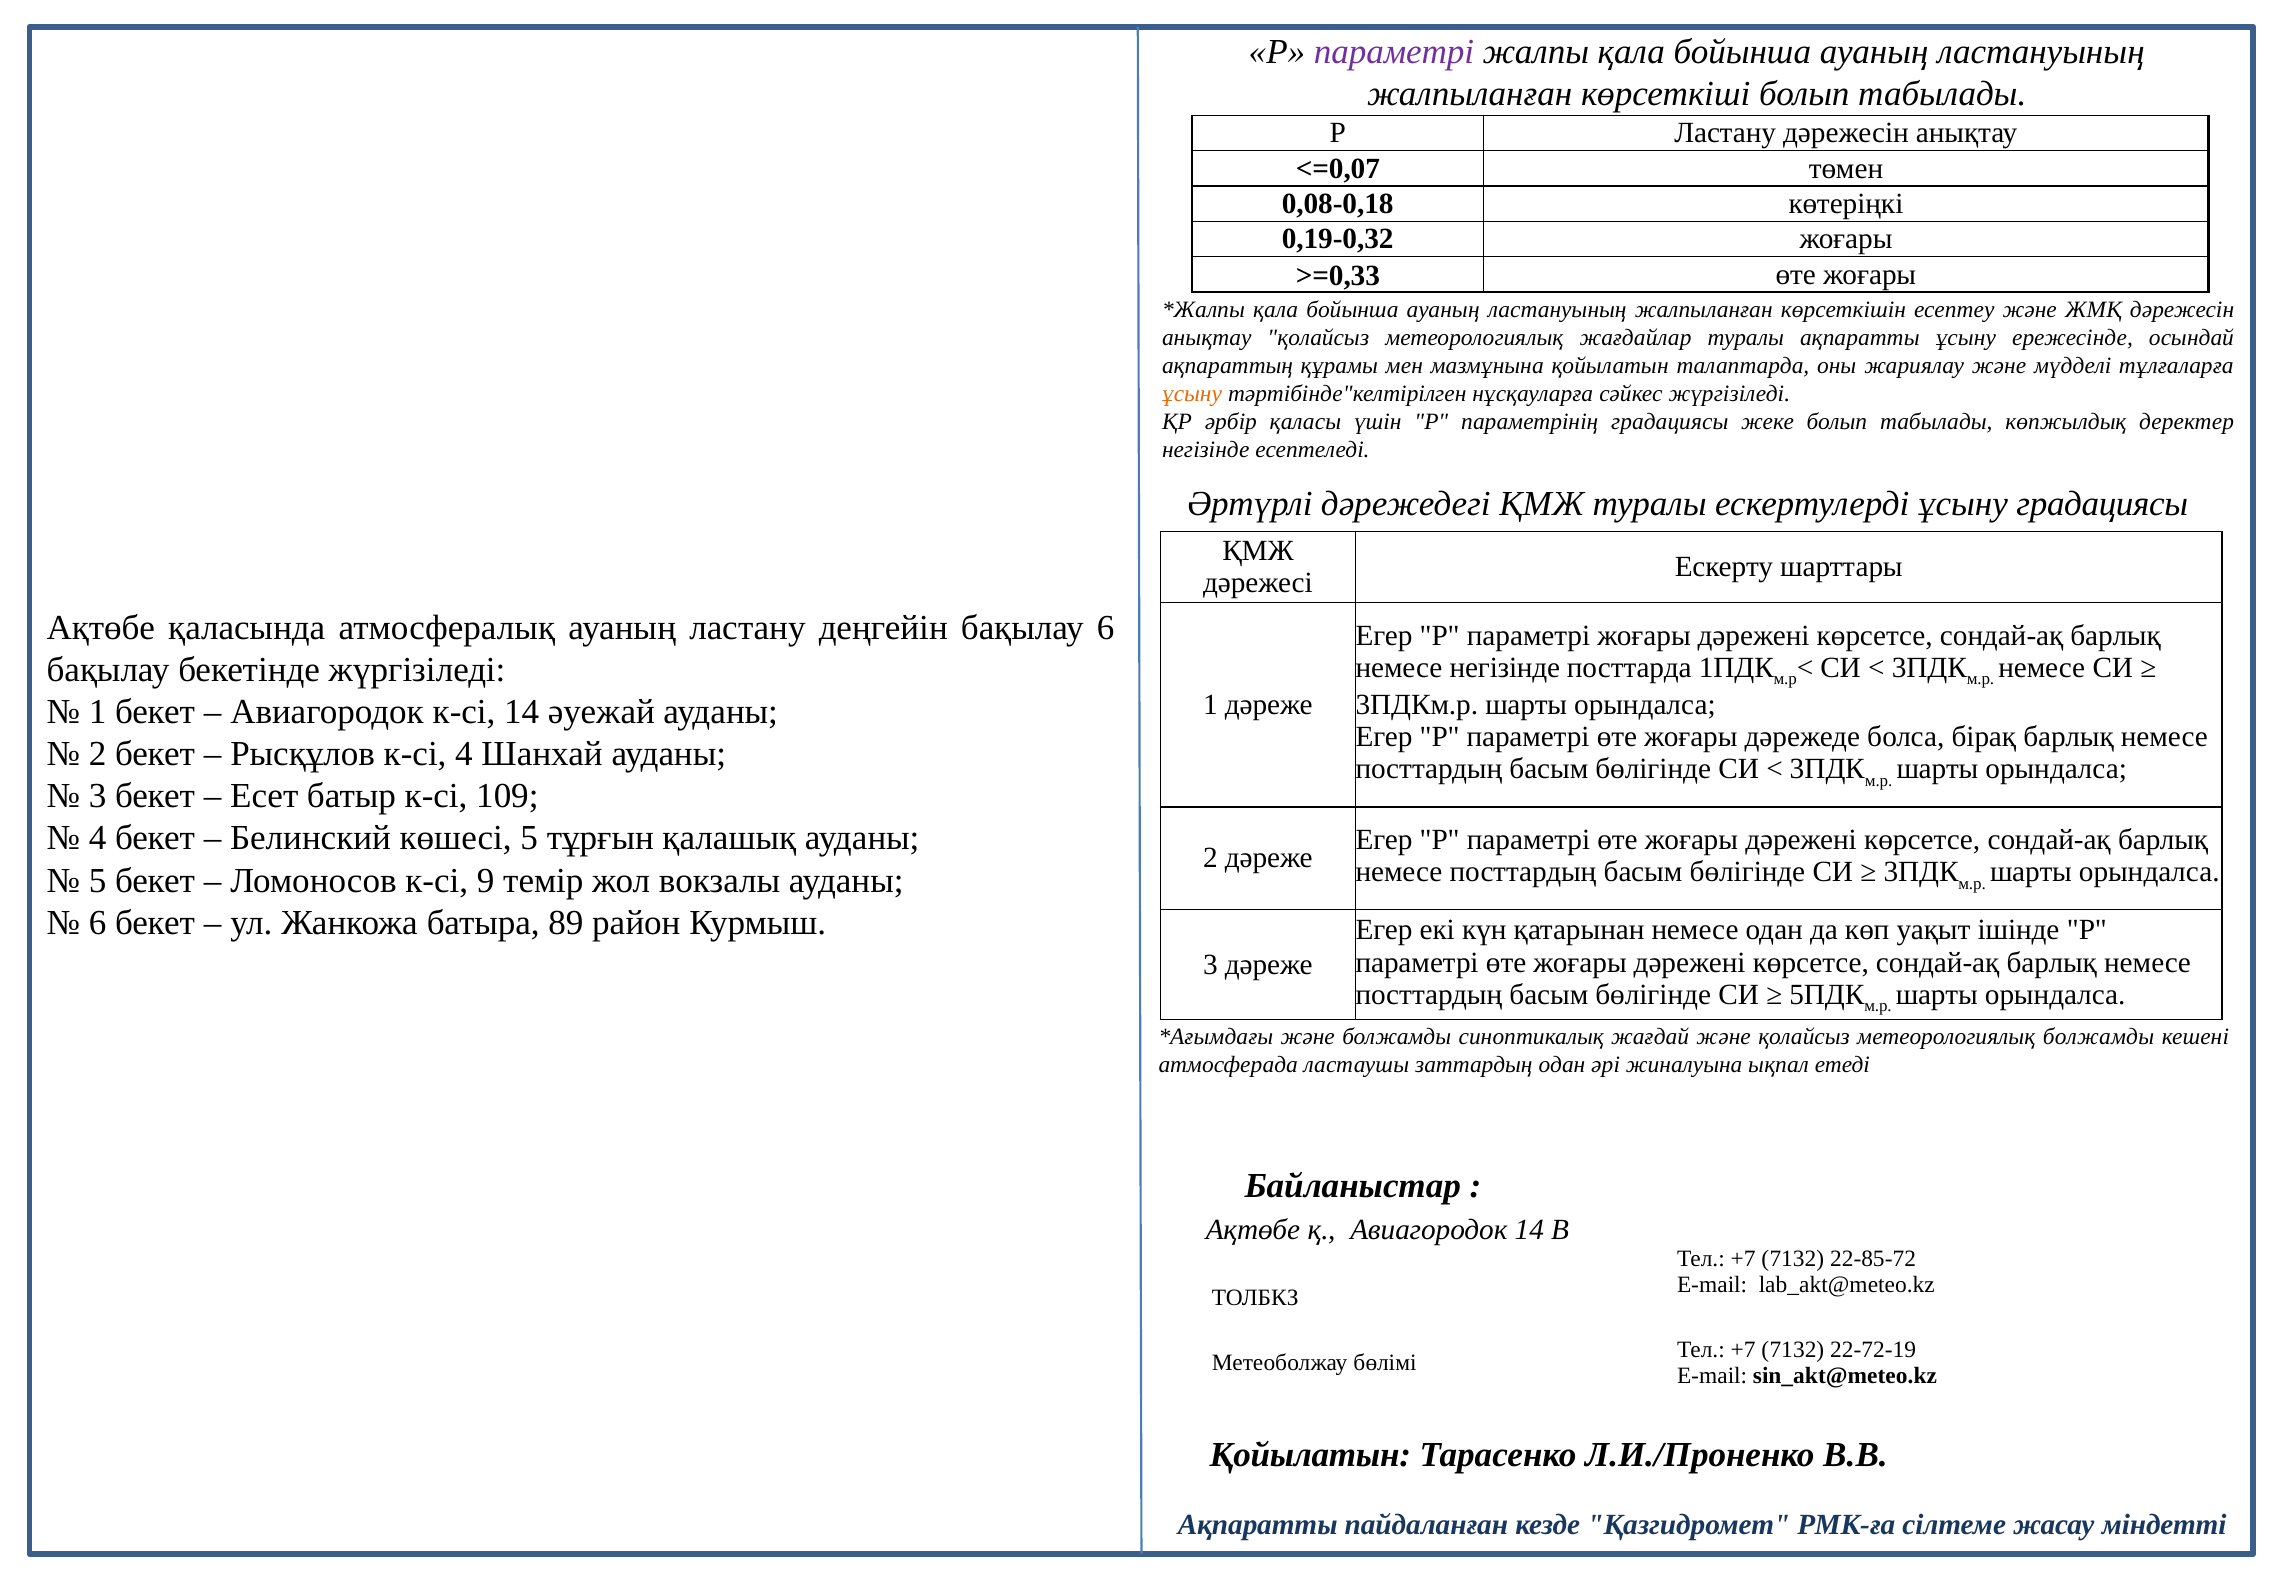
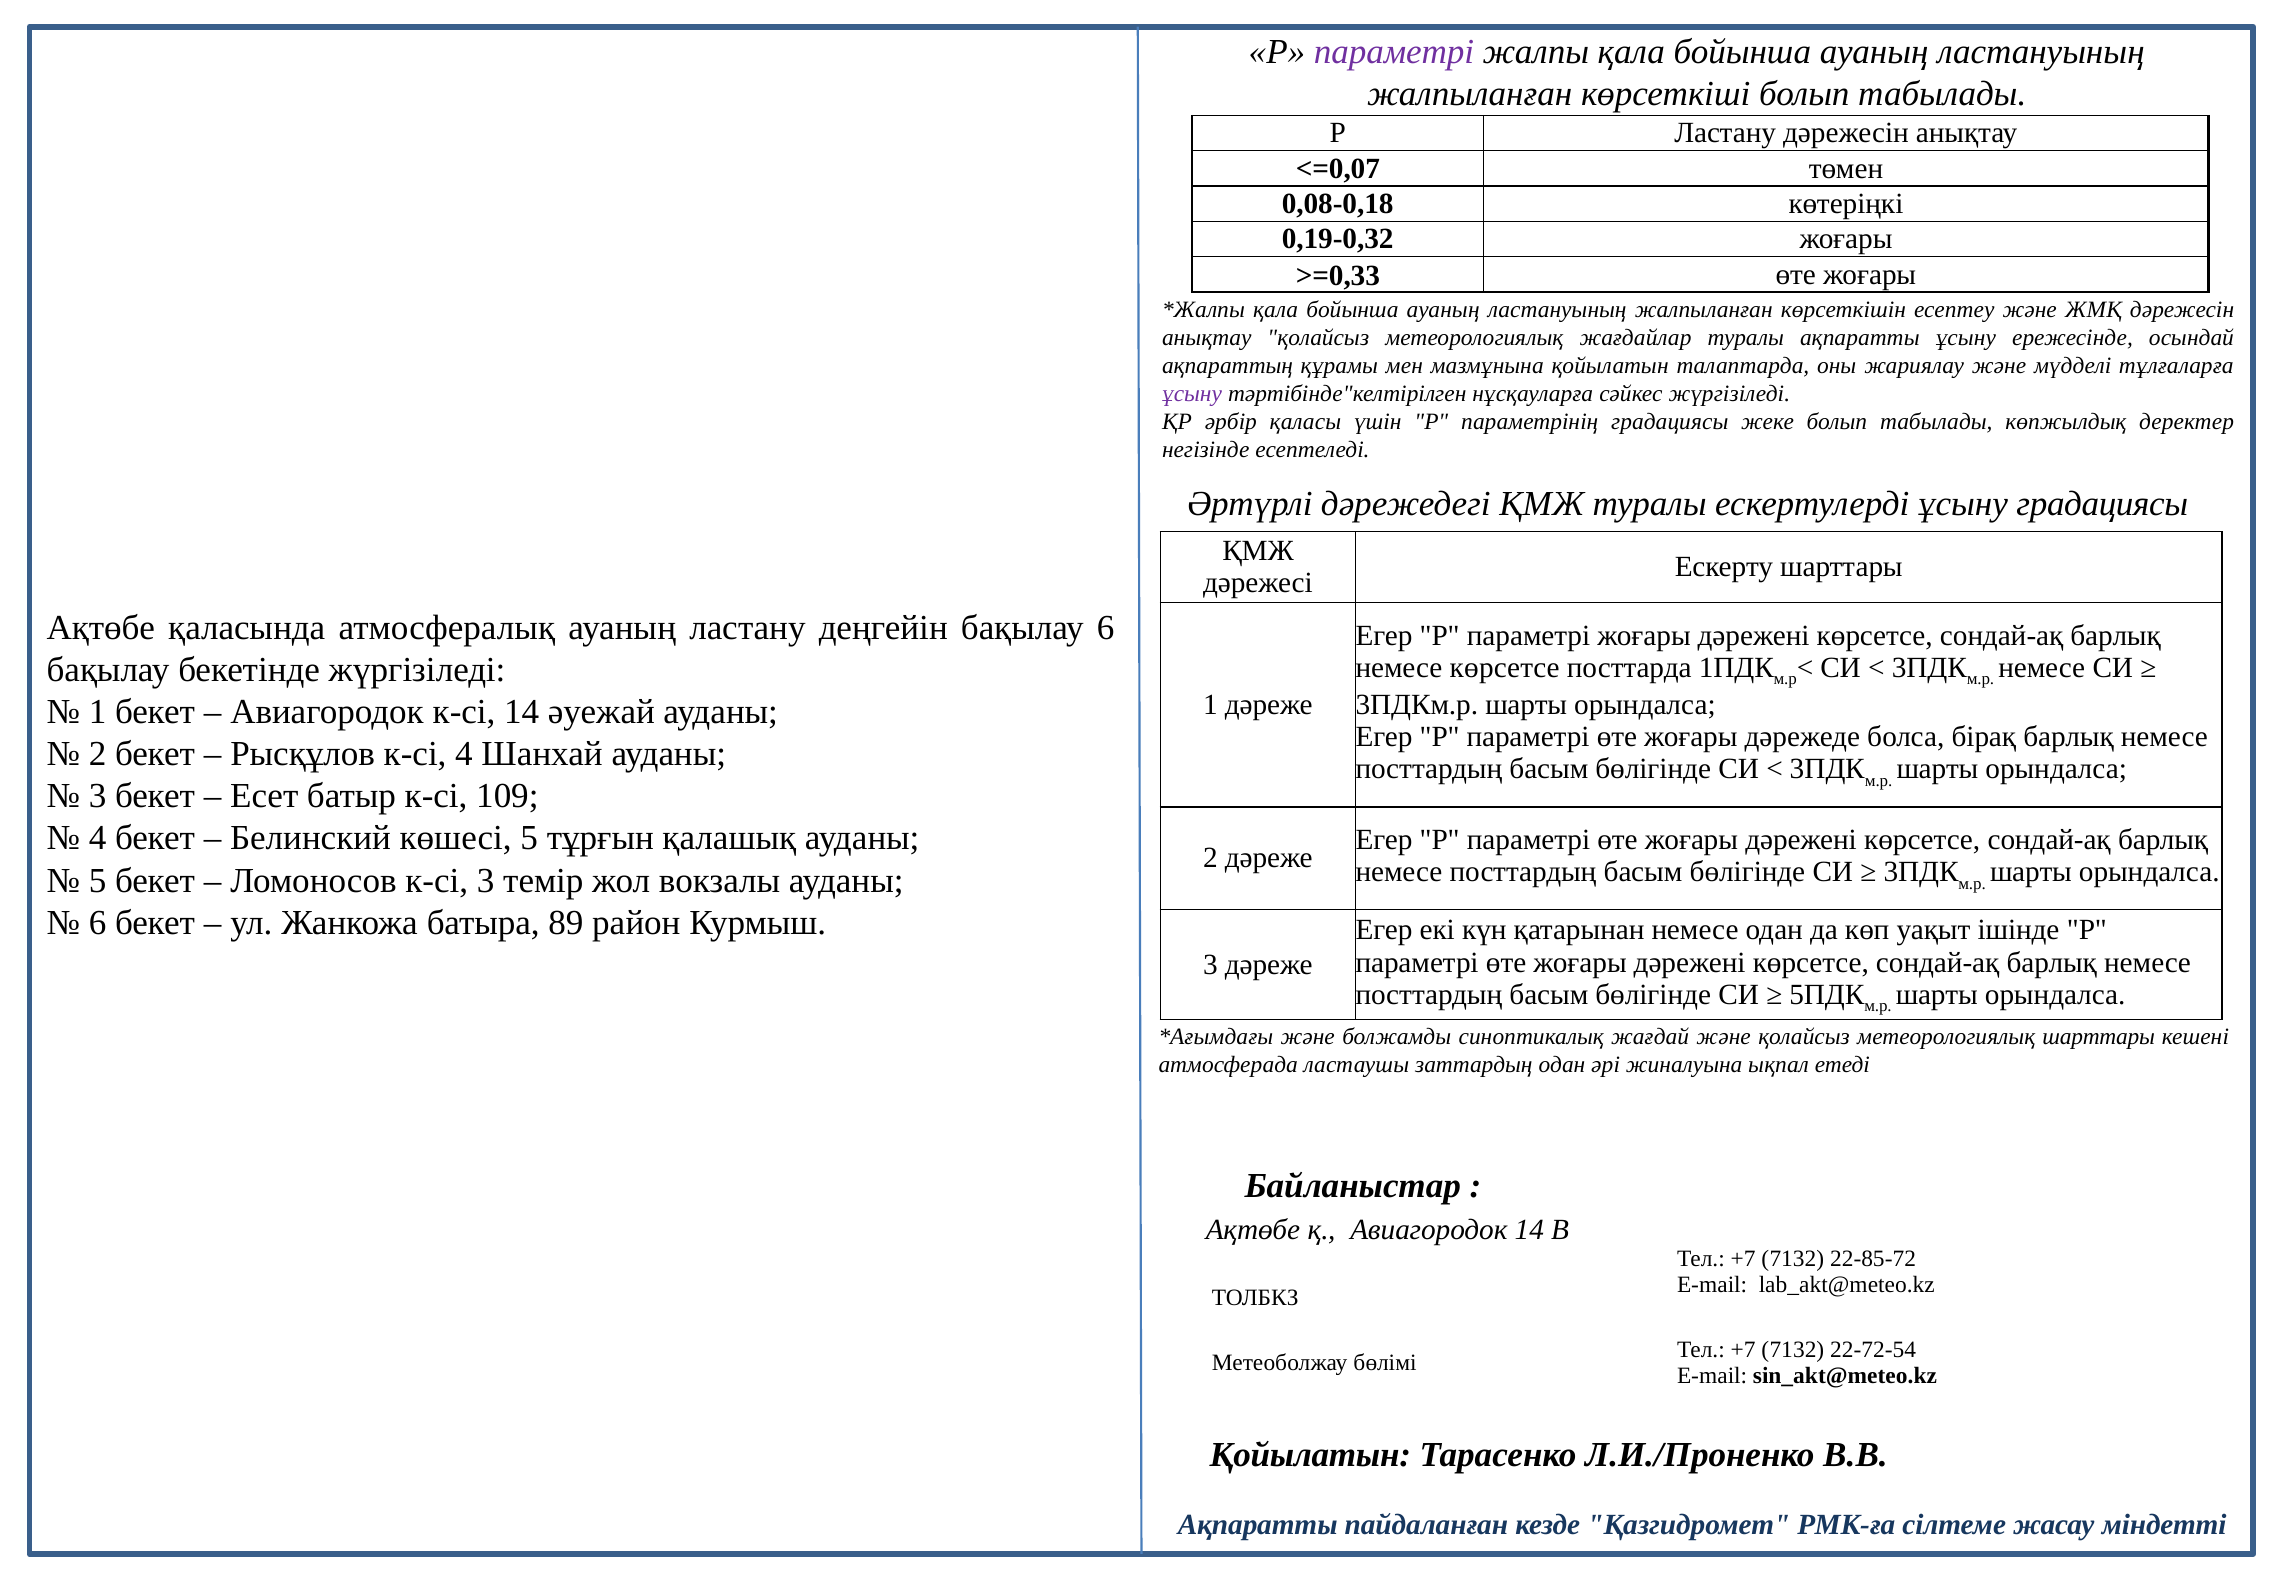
ұсыну at (1192, 394) colour: orange -> purple
немесе негізінде: негізінде -> көрсетсе
к-сі 9: 9 -> 3
метеорологиялық болжамды: болжамды -> шарттары
22-72-19: 22-72-19 -> 22-72-54
